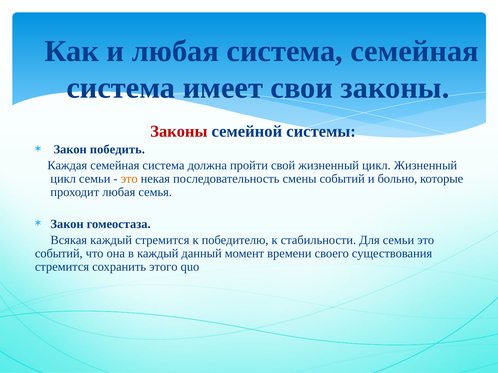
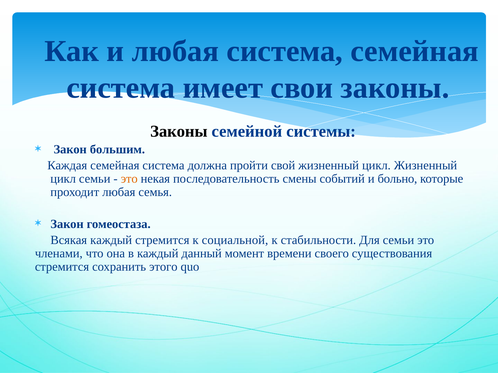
Законы at (179, 131) colour: red -> black
победить: победить -> большим
победителю: победителю -> социальной
событий at (59, 254): событий -> членами
